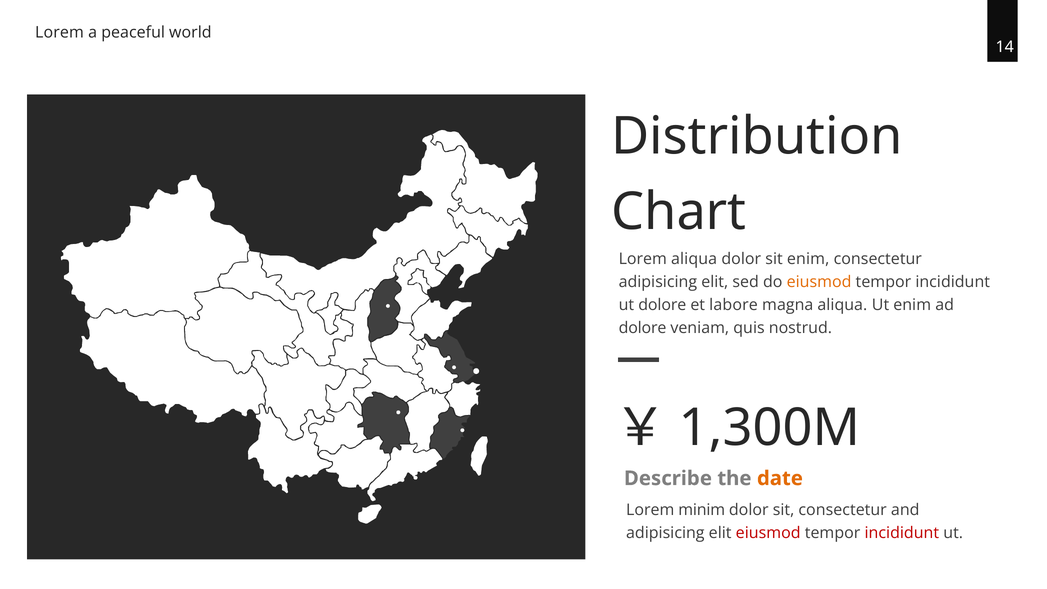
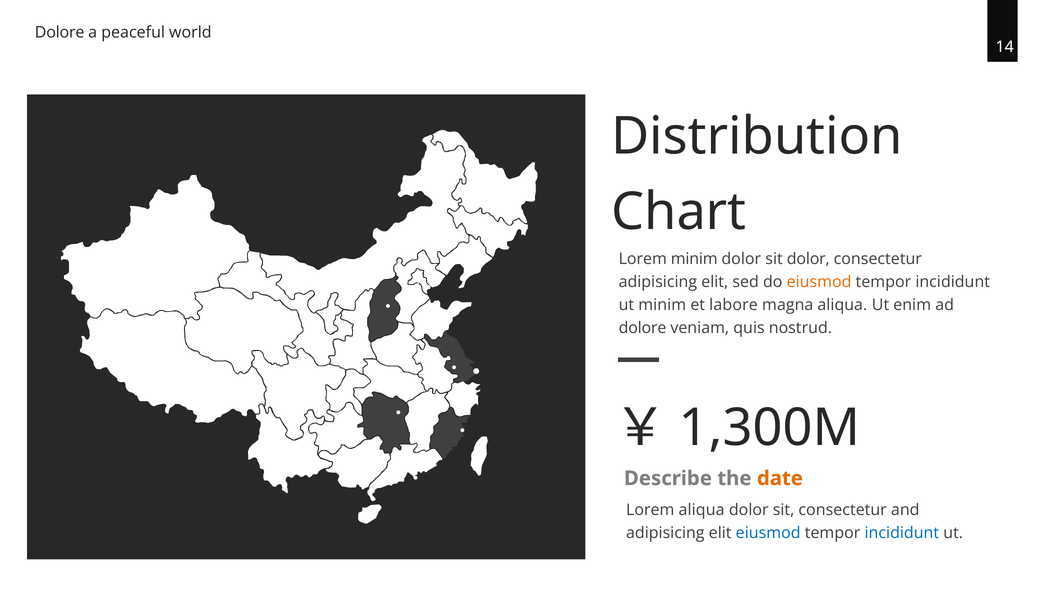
Lorem at (59, 32): Lorem -> Dolore
Lorem aliqua: aliqua -> minim
sit enim: enim -> dolor
ut dolore: dolore -> minim
Lorem minim: minim -> aliqua
eiusmod at (768, 533) colour: red -> blue
incididunt at (902, 533) colour: red -> blue
